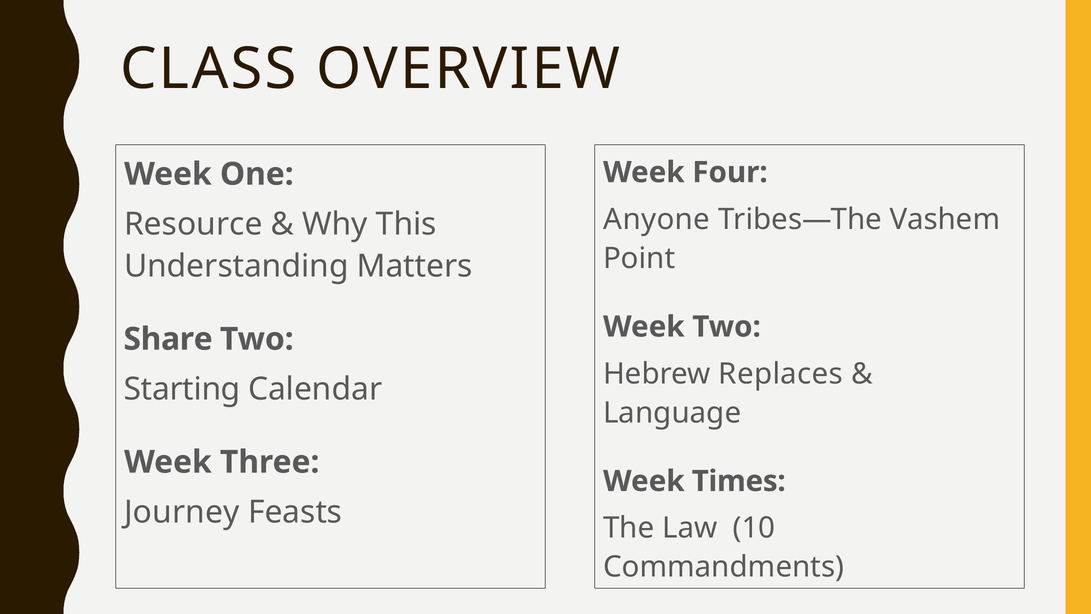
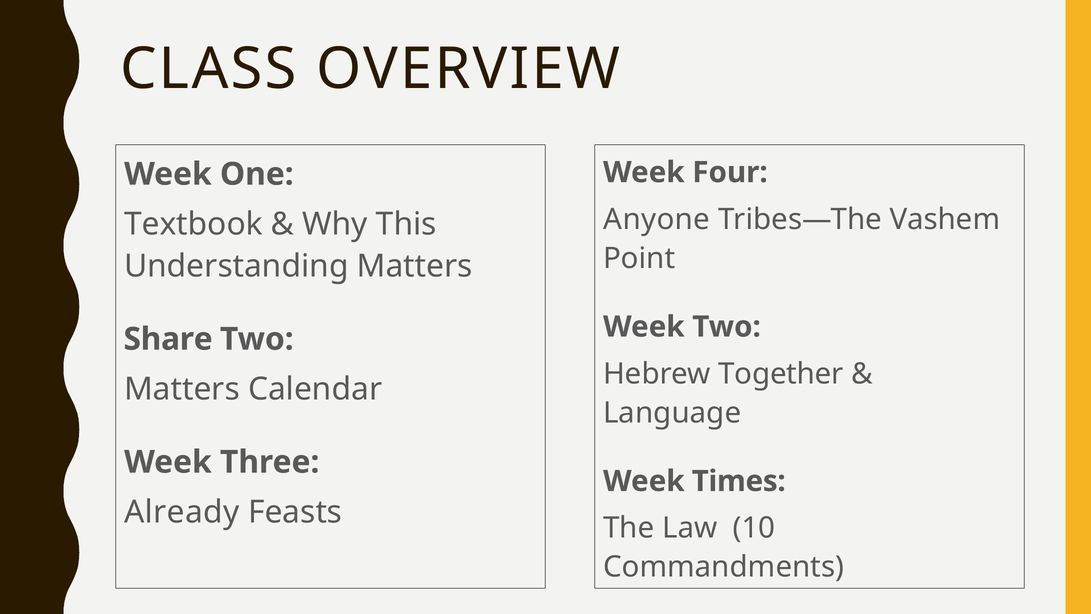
Resource: Resource -> Textbook
Replaces: Replaces -> Together
Starting at (182, 389): Starting -> Matters
Journey: Journey -> Already
